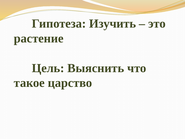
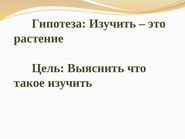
такое царство: царство -> изучить
